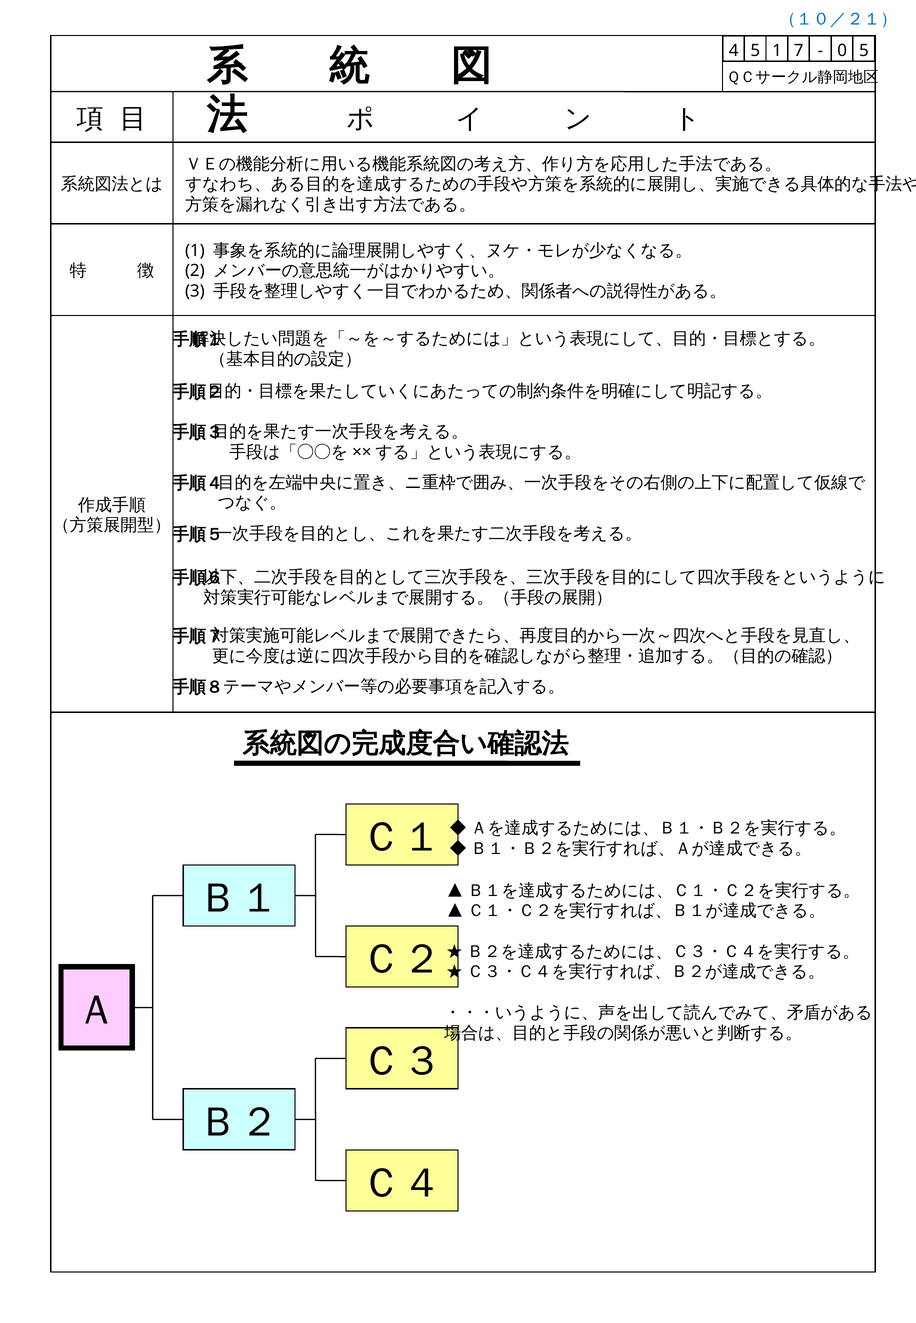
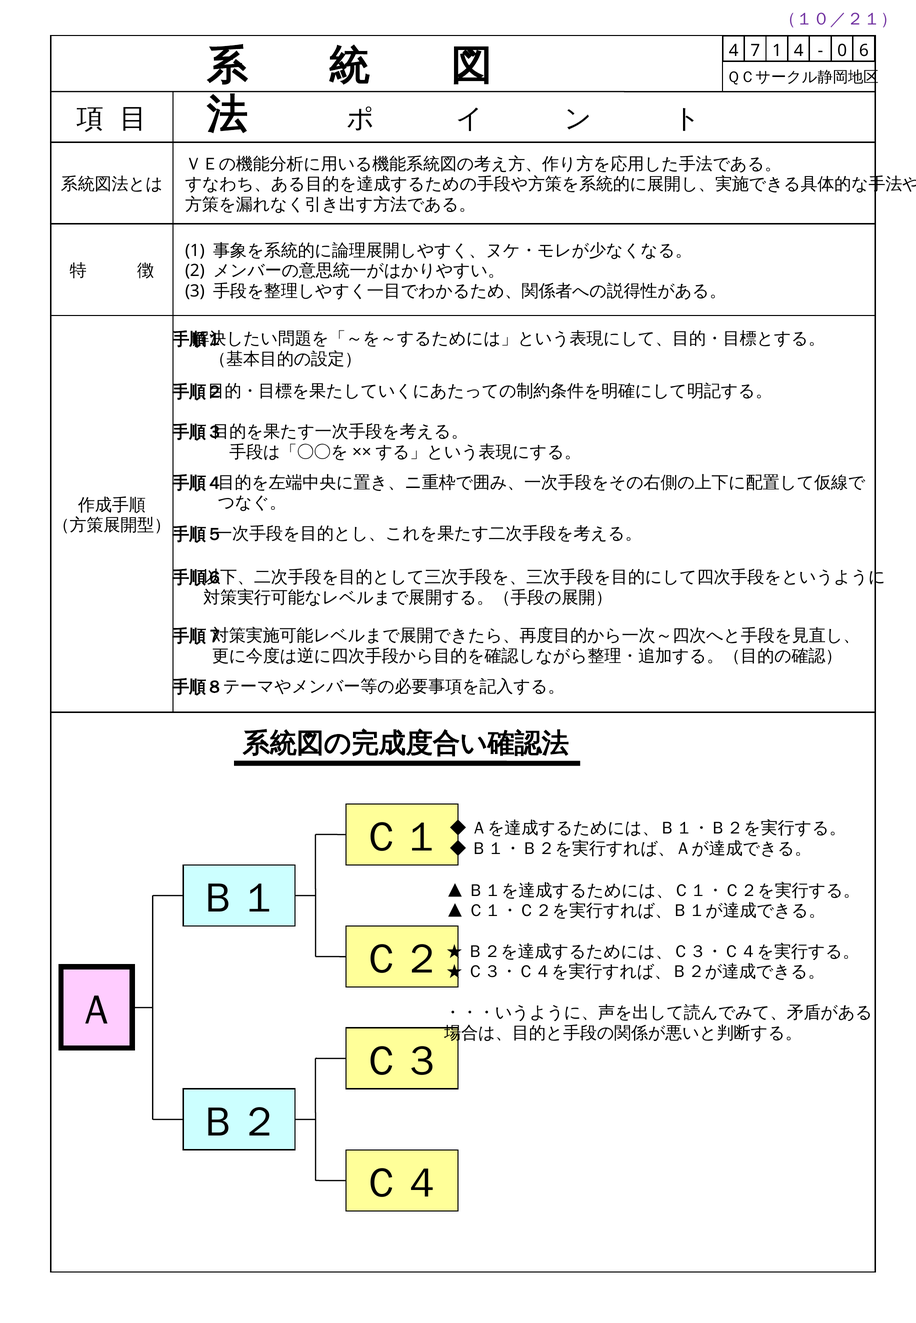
（１０／２１） colour: blue -> purple
4 5: 5 -> 7
1 7: 7 -> 4
0 5: 5 -> 6
